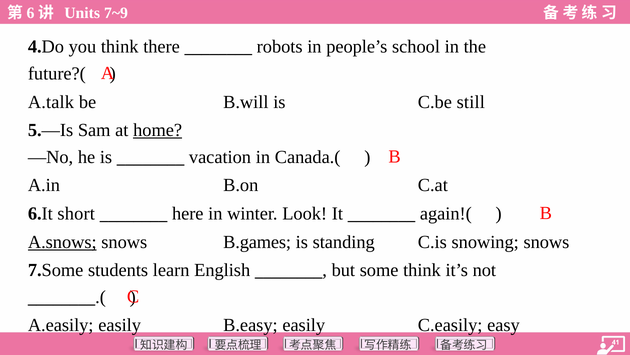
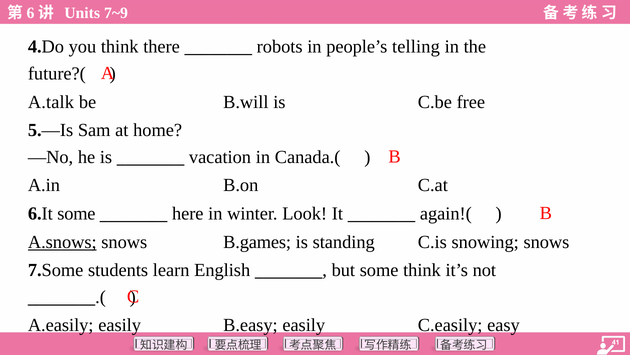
school: school -> telling
still: still -> free
home underline: present -> none
6.It short: short -> some
